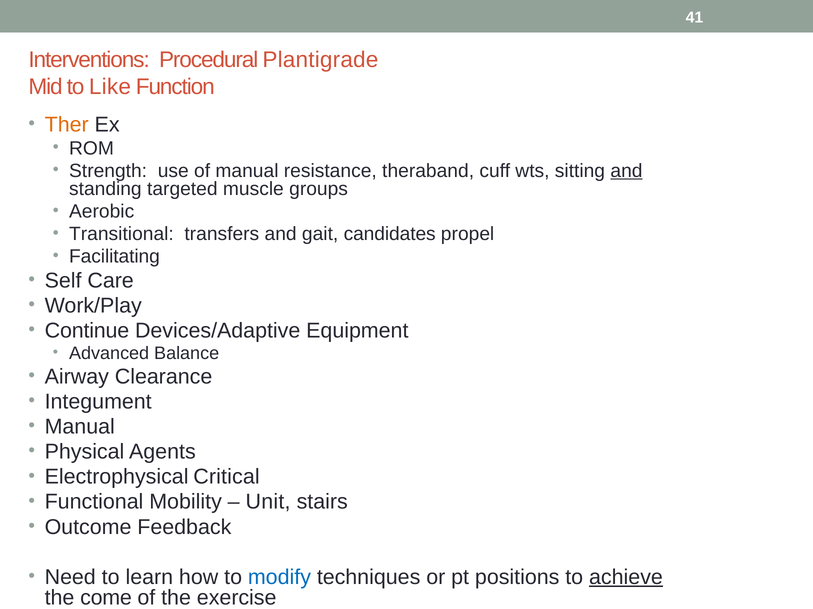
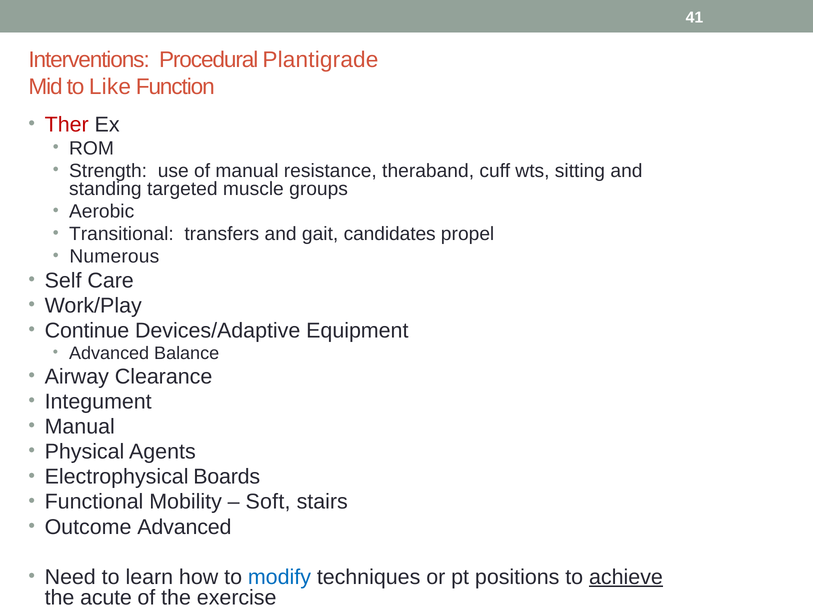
Ther colour: orange -> red
and at (626, 171) underline: present -> none
Facilitating: Facilitating -> Numerous
Critical: Critical -> Boards
Unit: Unit -> Soft
Outcome Feedback: Feedback -> Advanced
come: come -> acute
